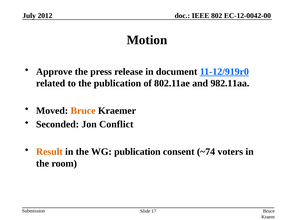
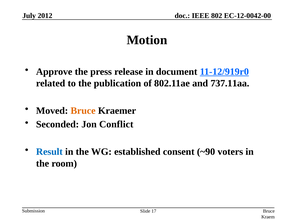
982.11aa: 982.11aa -> 737.11aa
Result colour: orange -> blue
WG publication: publication -> established
~74: ~74 -> ~90
